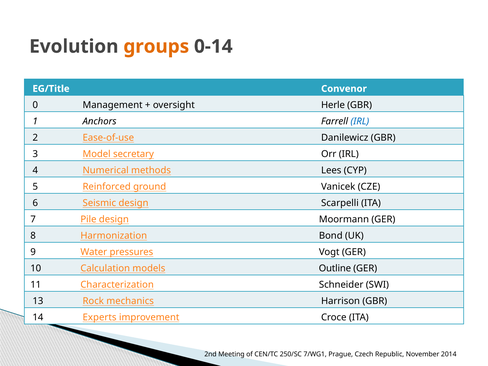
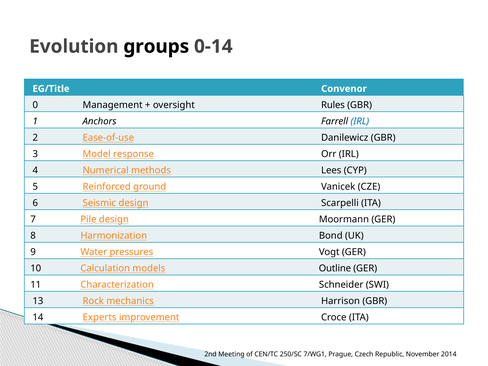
groups colour: orange -> black
Herle: Herle -> Rules
secretary: secretary -> response
